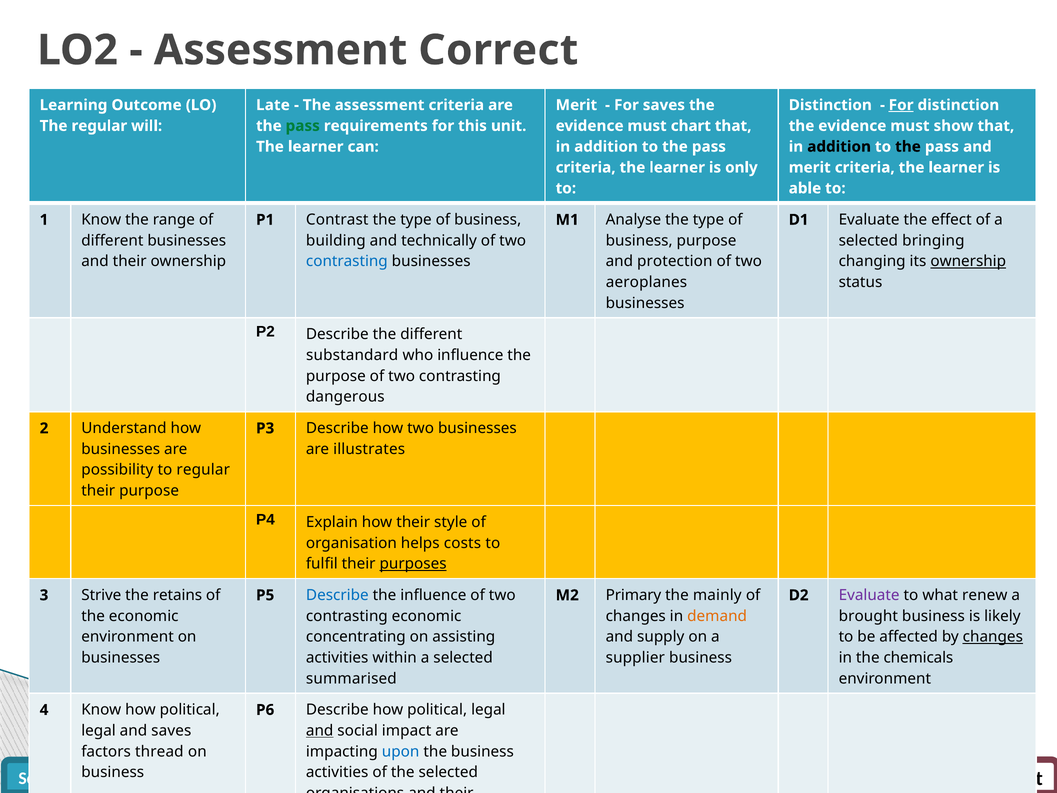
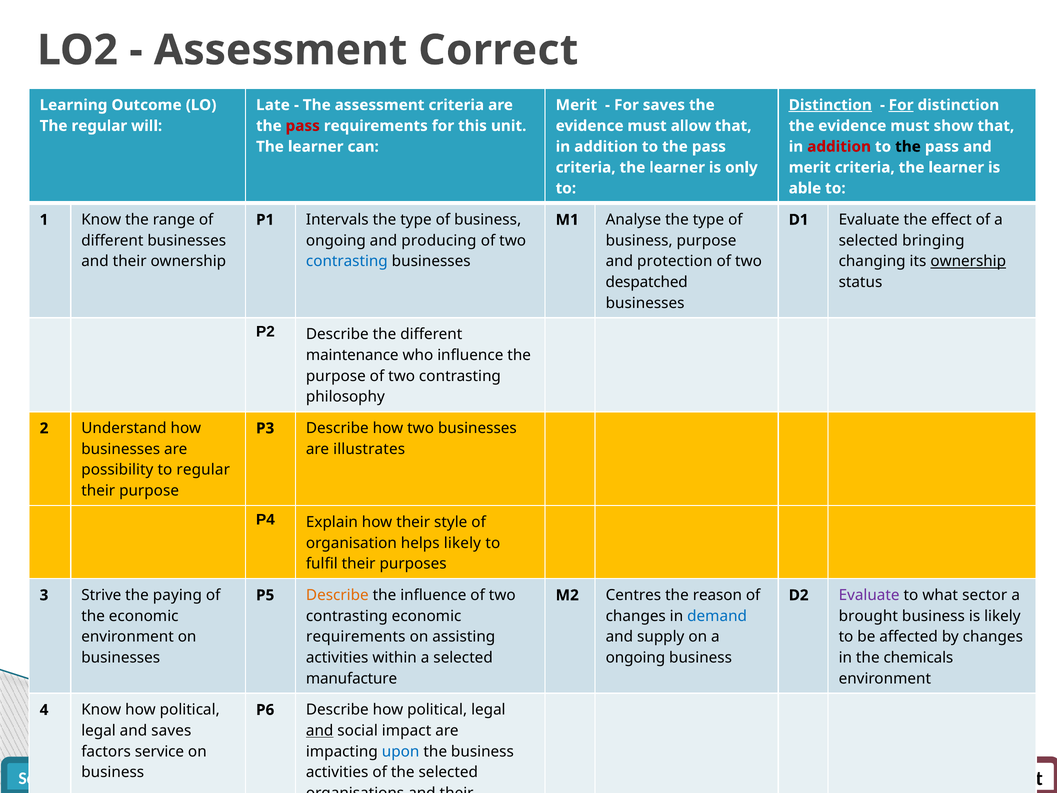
Distinction at (830, 105) underline: none -> present
pass at (303, 126) colour: green -> red
chart: chart -> allow
addition at (839, 147) colour: black -> red
Contrast: Contrast -> Intervals
building at (336, 240): building -> ongoing
technically: technically -> producing
aeroplanes: aeroplanes -> despatched
substandard: substandard -> maintenance
dangerous: dangerous -> philosophy
helps costs: costs -> likely
purposes underline: present -> none
retains: retains -> paying
Describe at (337, 595) colour: blue -> orange
Primary: Primary -> Centres
mainly: mainly -> reason
renew: renew -> sector
demand colour: orange -> blue
concentrating at (356, 637): concentrating -> requirements
changes at (993, 637) underline: present -> none
supplier at (635, 657): supplier -> ongoing
summarised: summarised -> manufacture
thread: thread -> service
